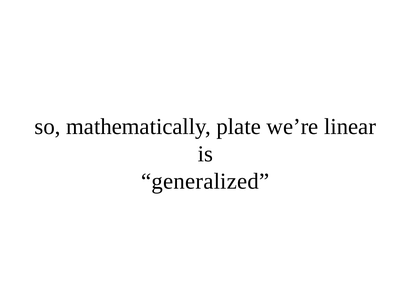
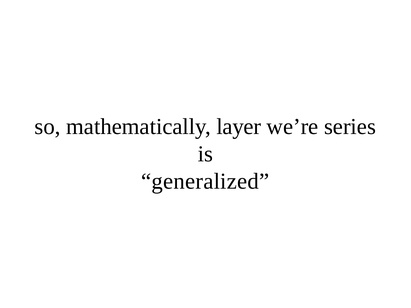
plate: plate -> layer
linear: linear -> series
